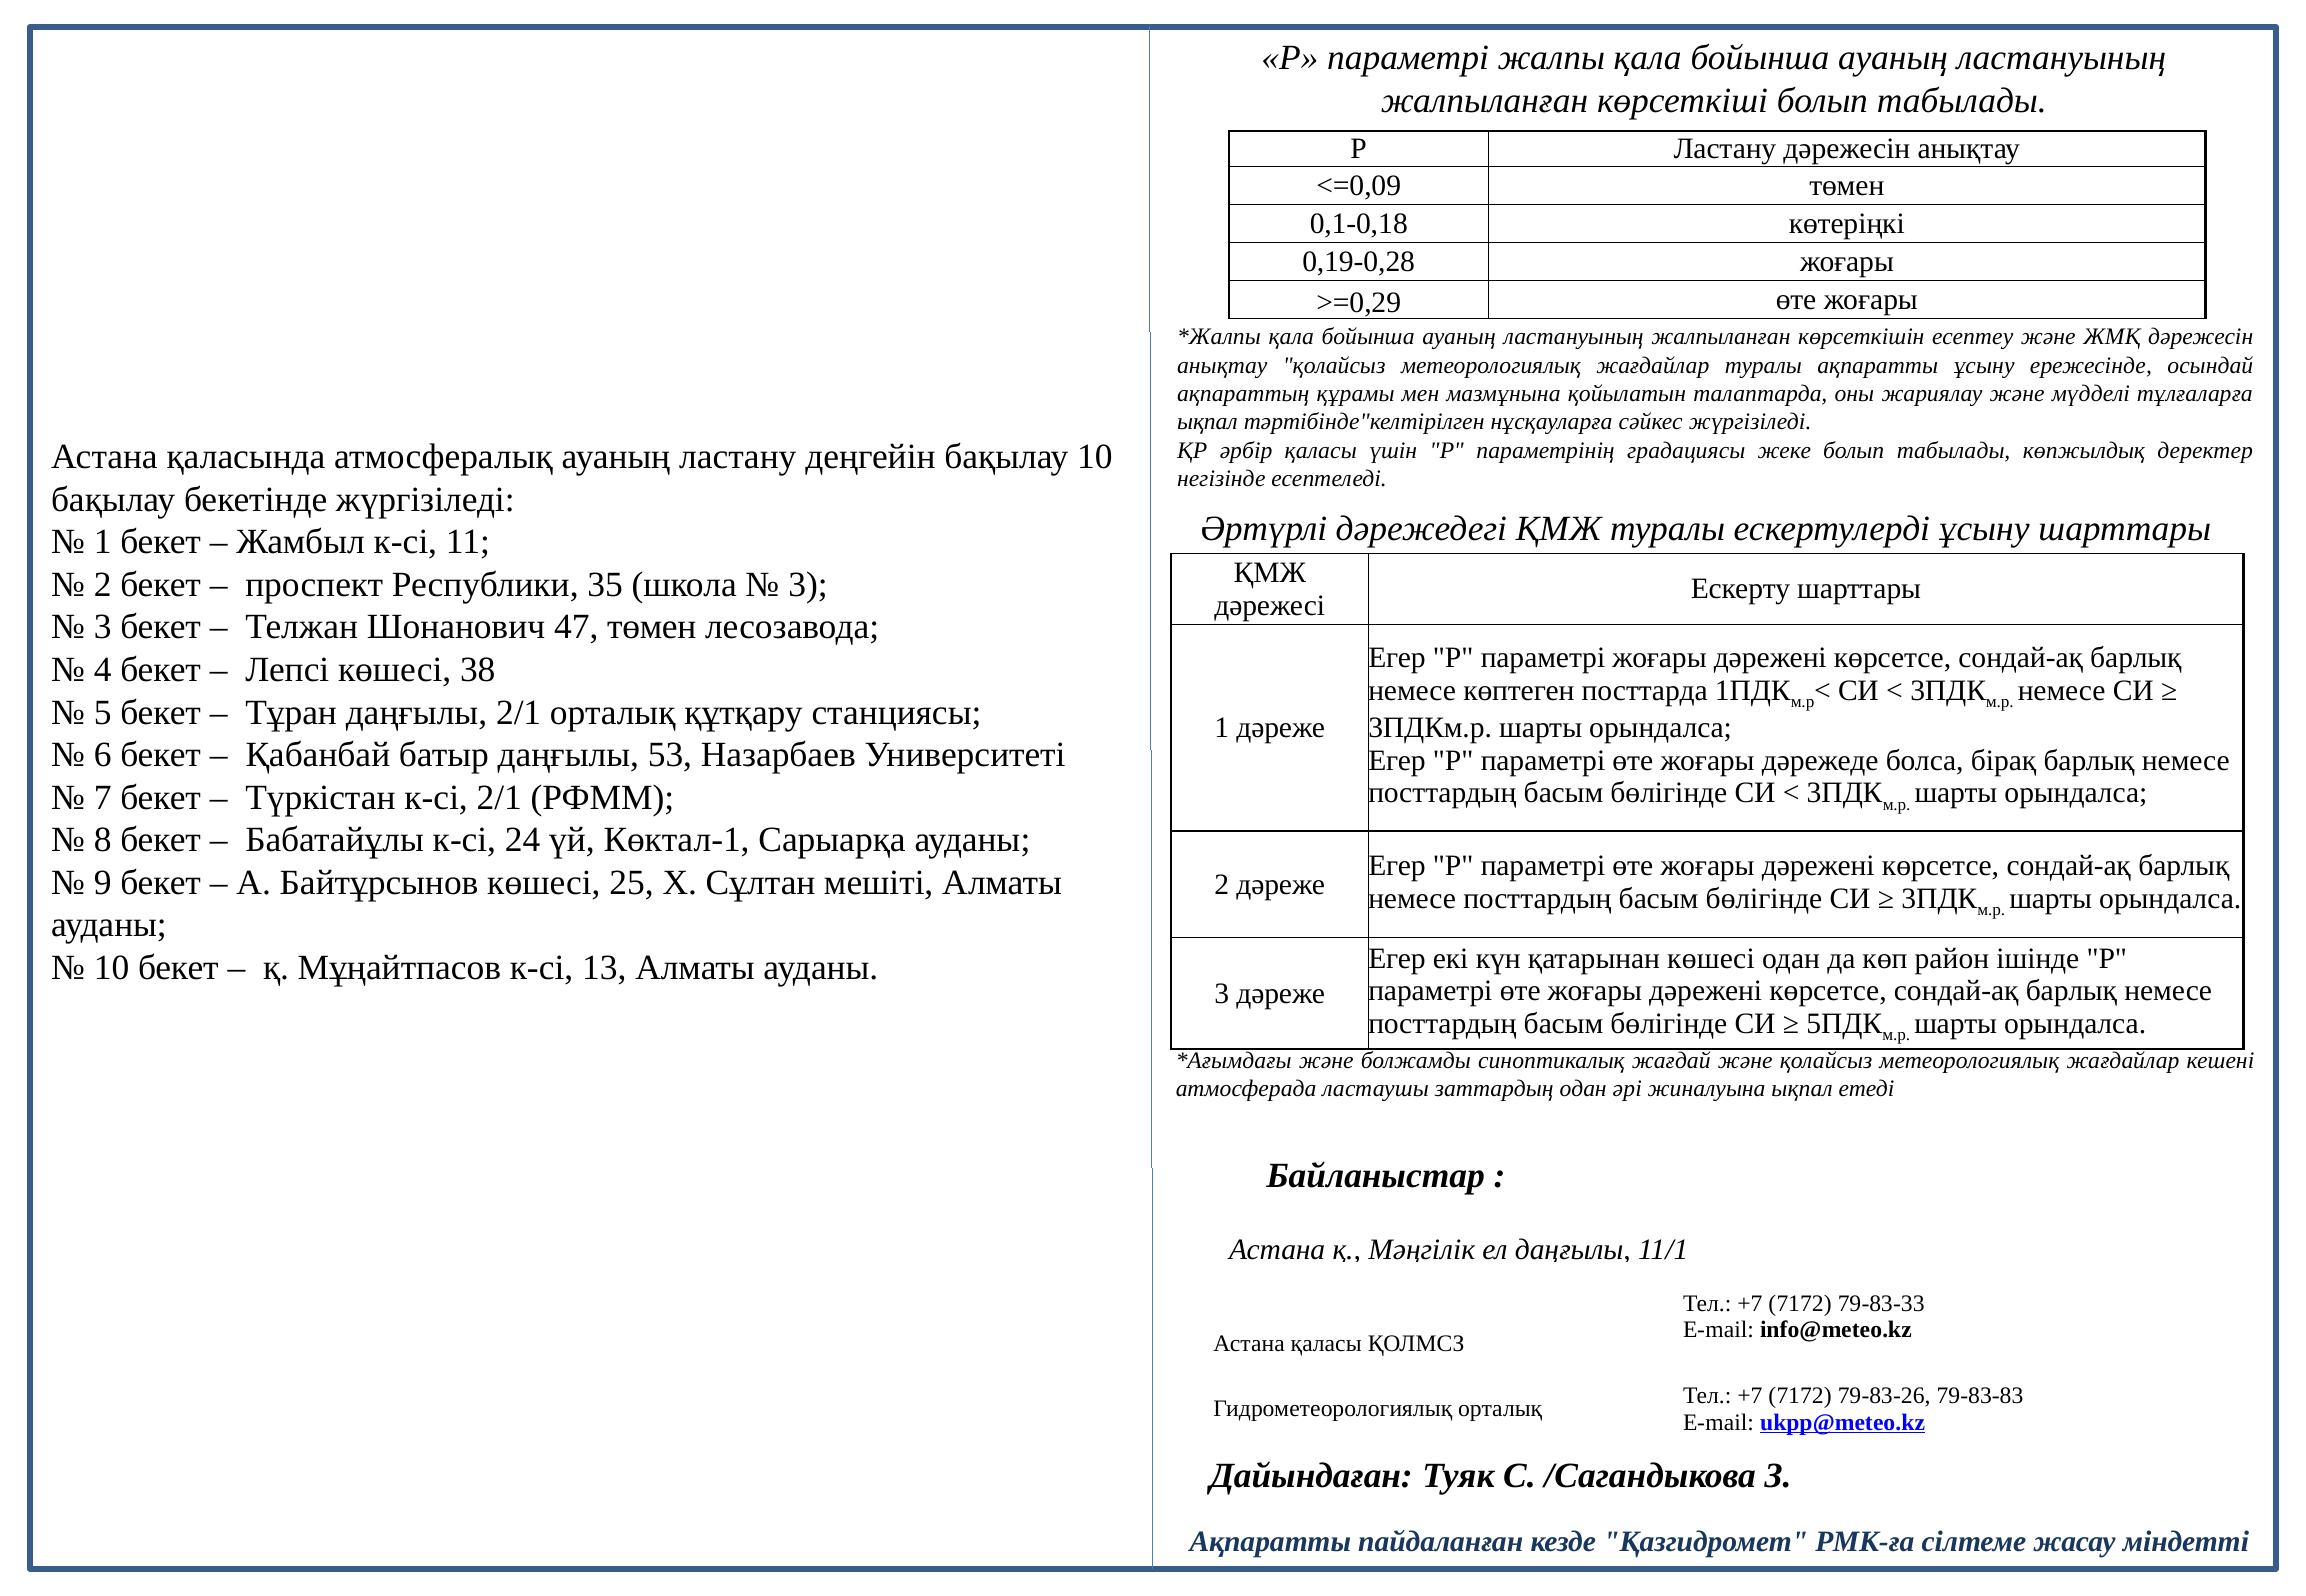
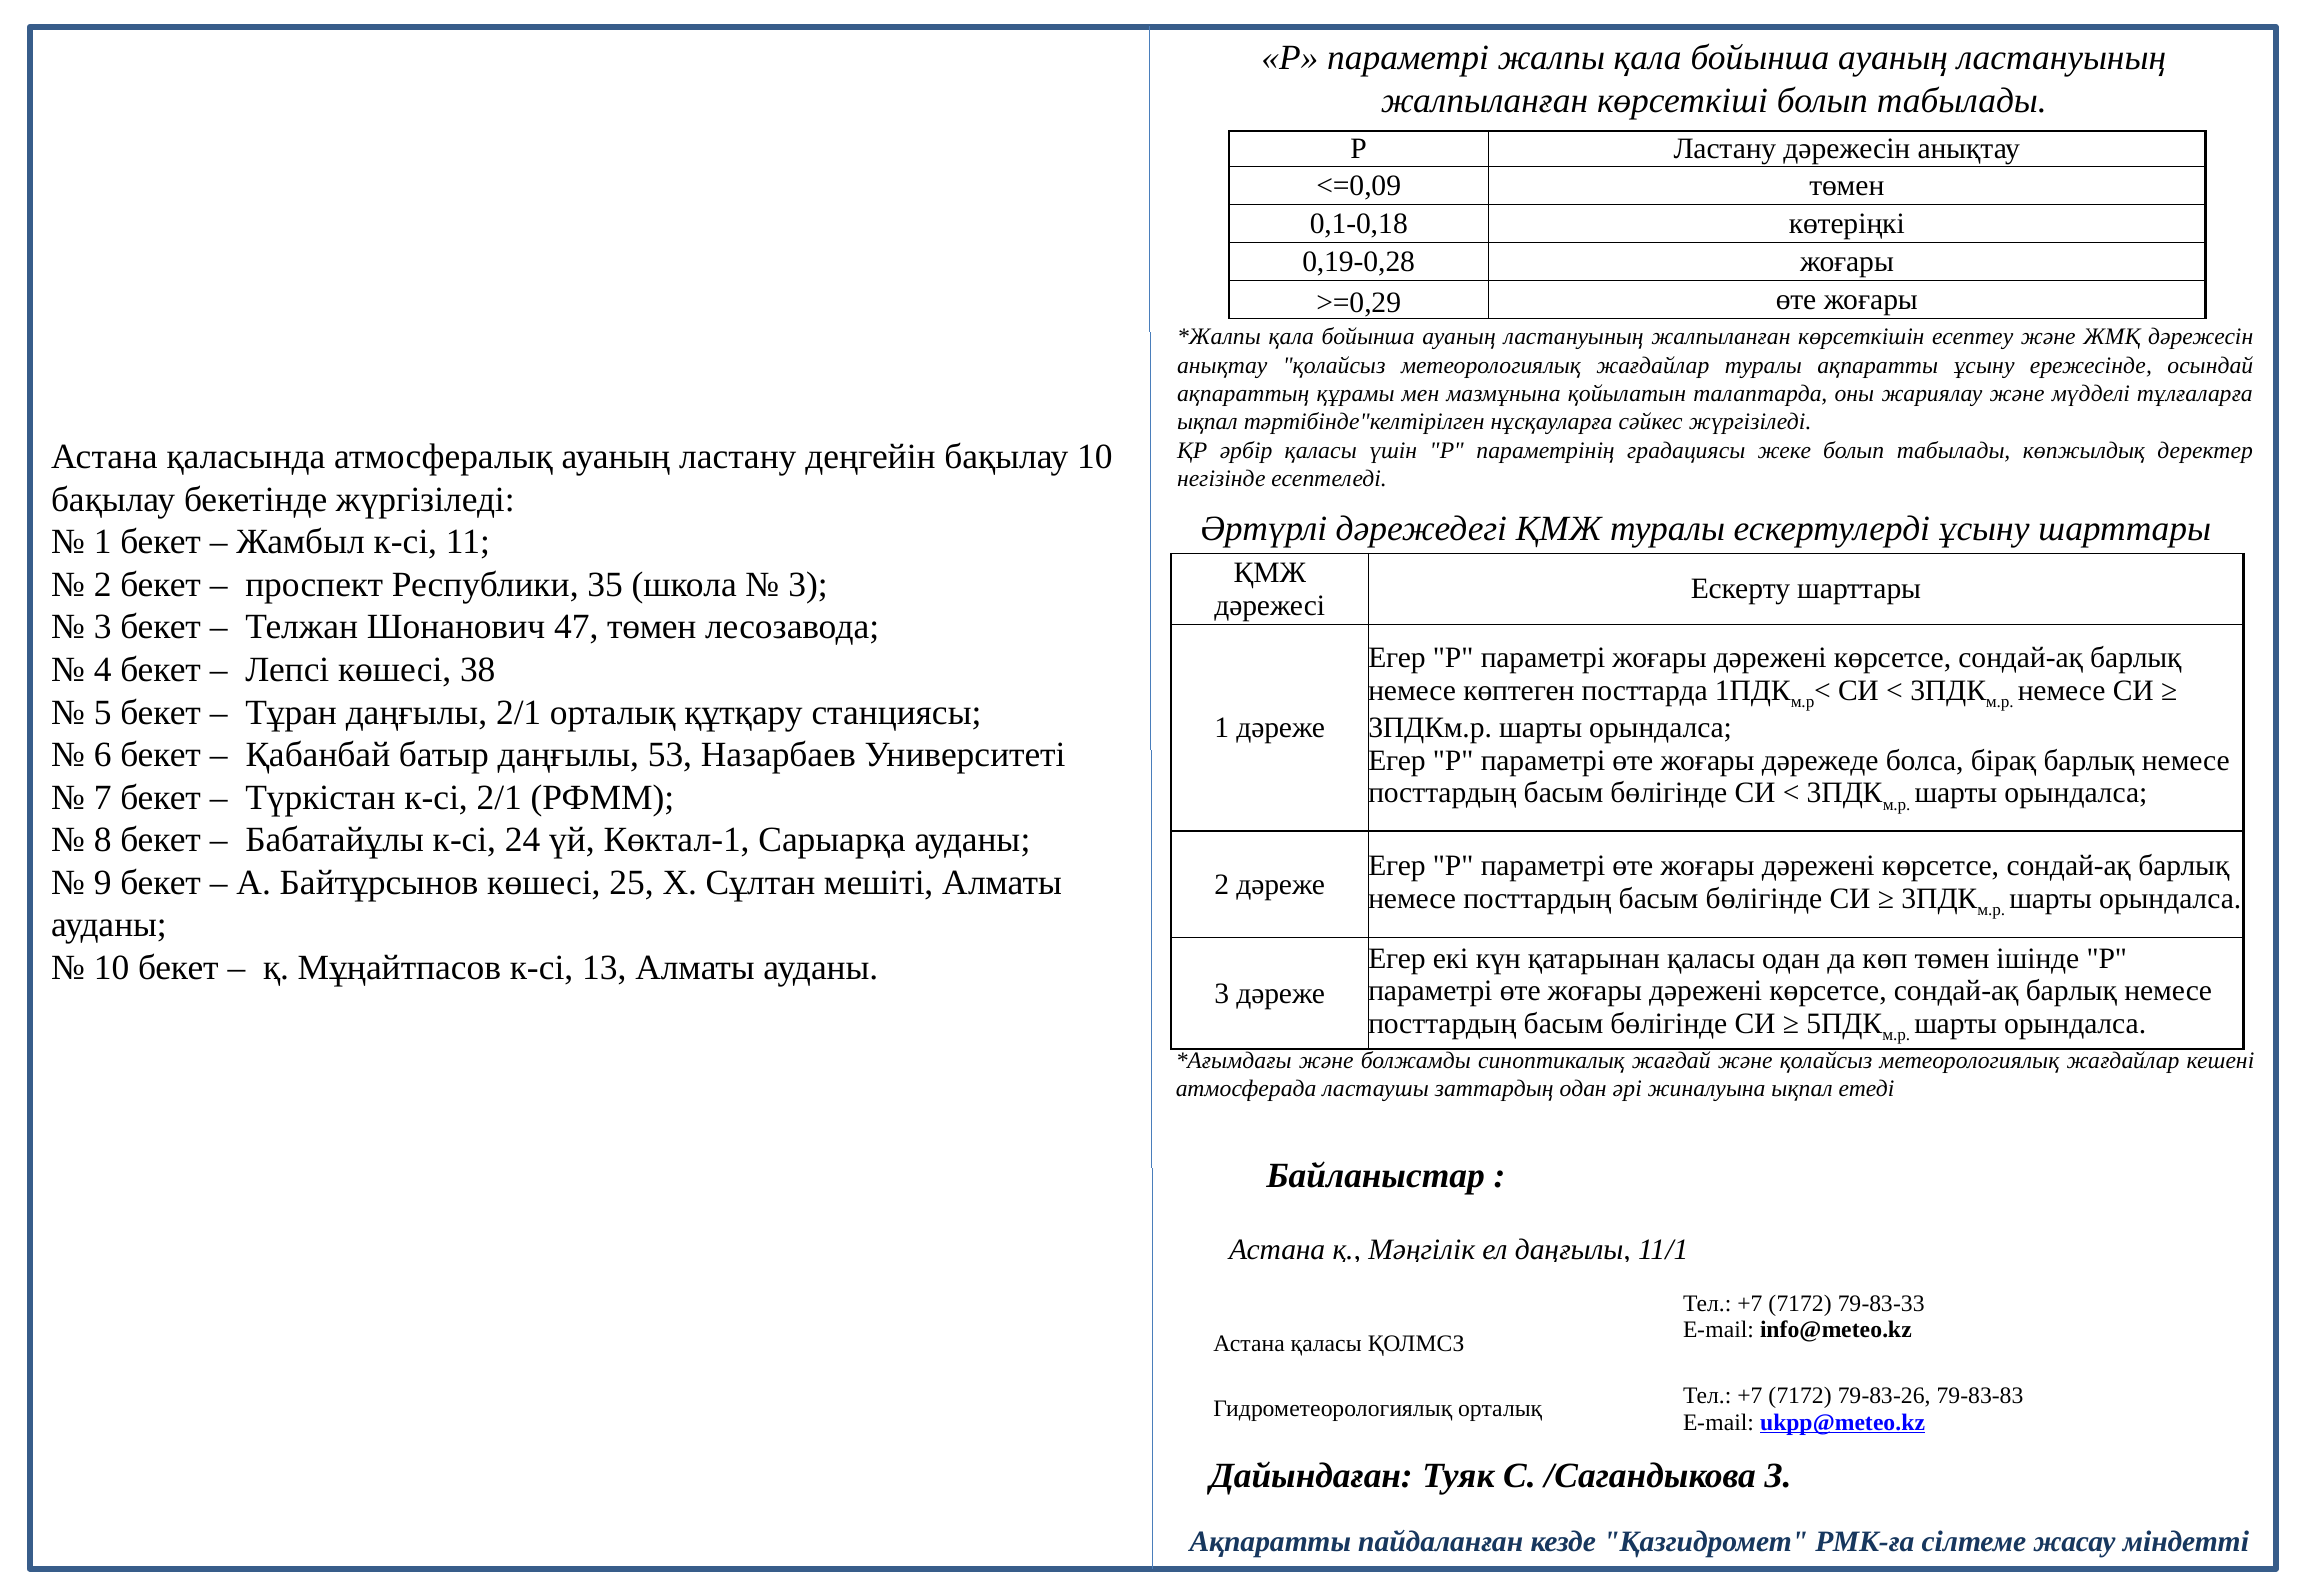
қатарынан көшесі: көшесі -> қаласы
көп район: район -> төмен
